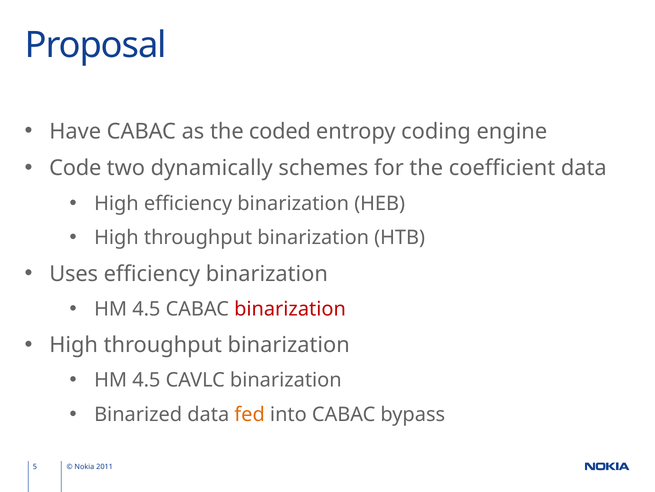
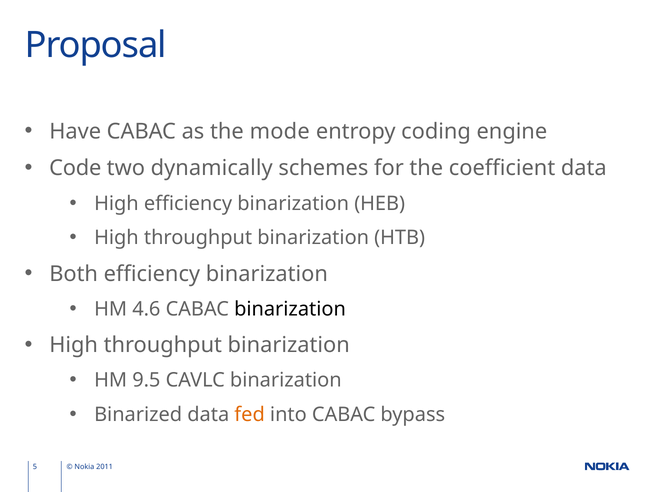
coded: coded -> mode
Uses: Uses -> Both
4.5 at (146, 309): 4.5 -> 4.6
binarization at (290, 309) colour: red -> black
4.5 at (146, 380): 4.5 -> 9.5
